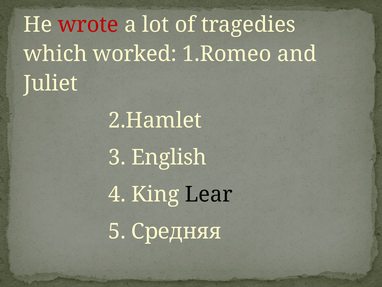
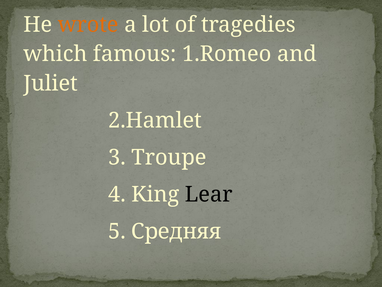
wrote colour: red -> orange
worked: worked -> famous
English: English -> Troupe
